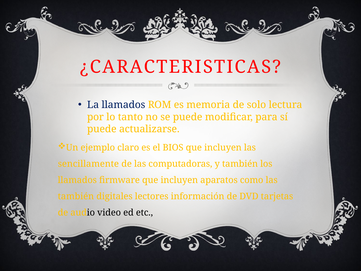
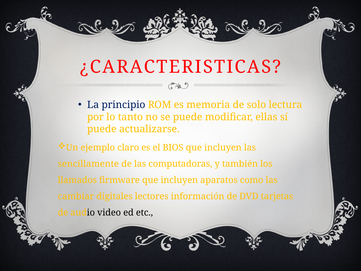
La llamados: llamados -> principio
para: para -> ellas
también at (76, 196): también -> cambiar
